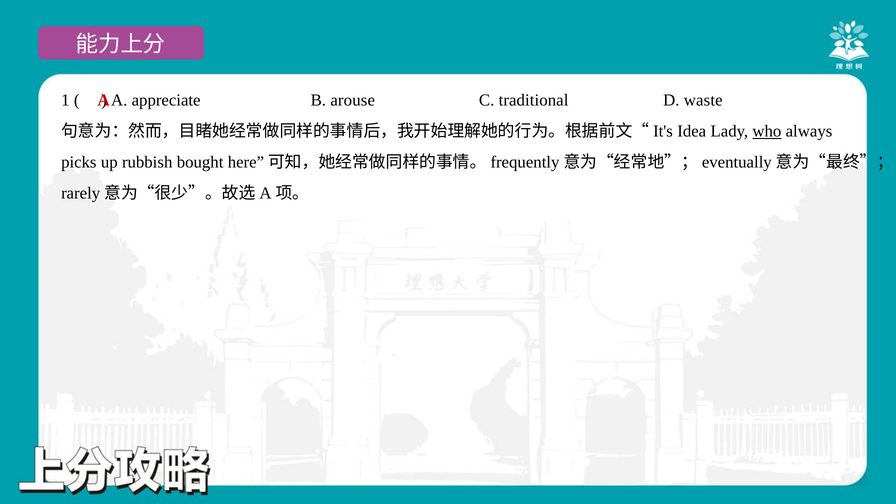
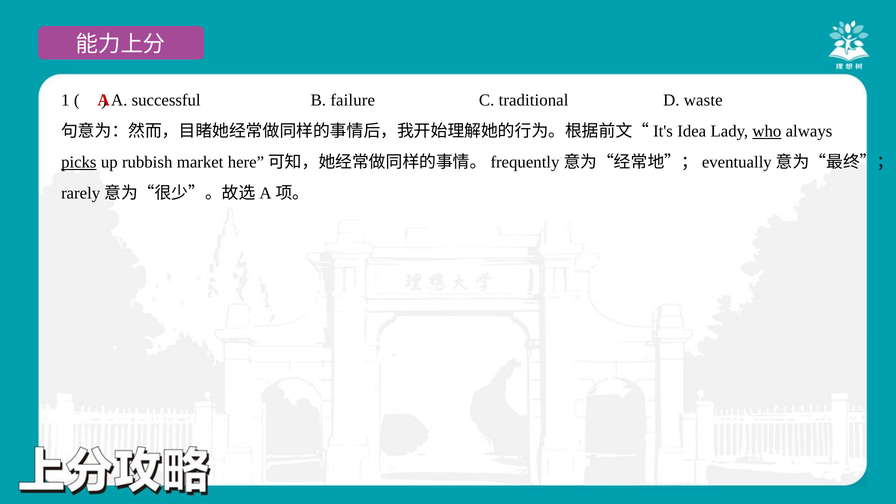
appreciate: appreciate -> successful
arouse: arouse -> failure
picks underline: none -> present
bought: bought -> market
